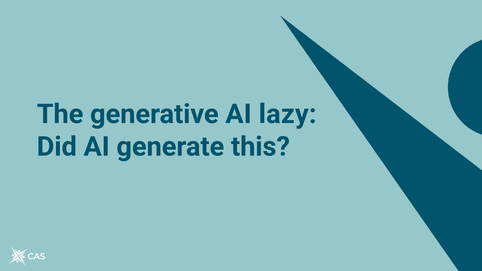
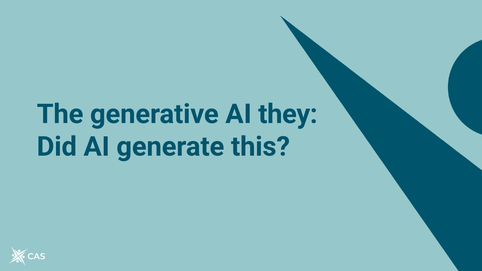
lazy: lazy -> they
